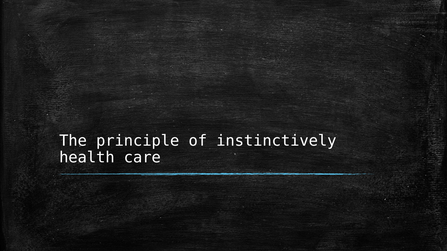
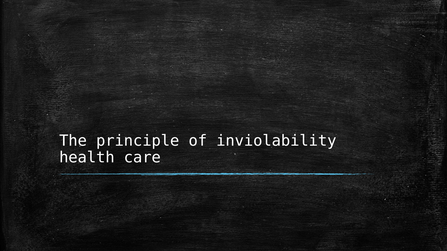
instinctively: instinctively -> inviolability
